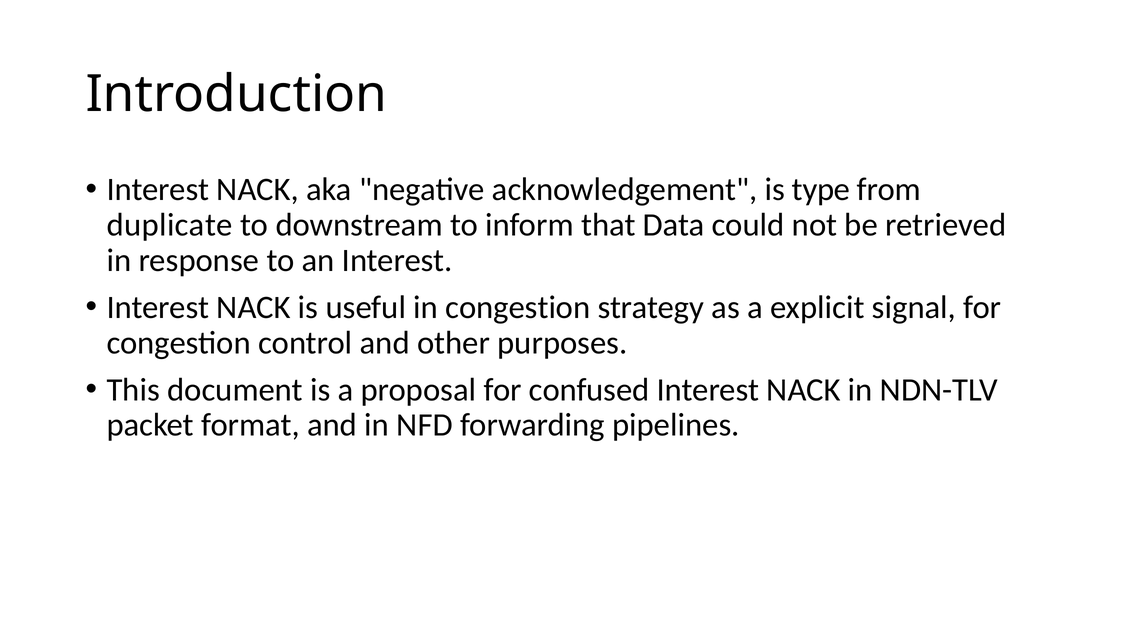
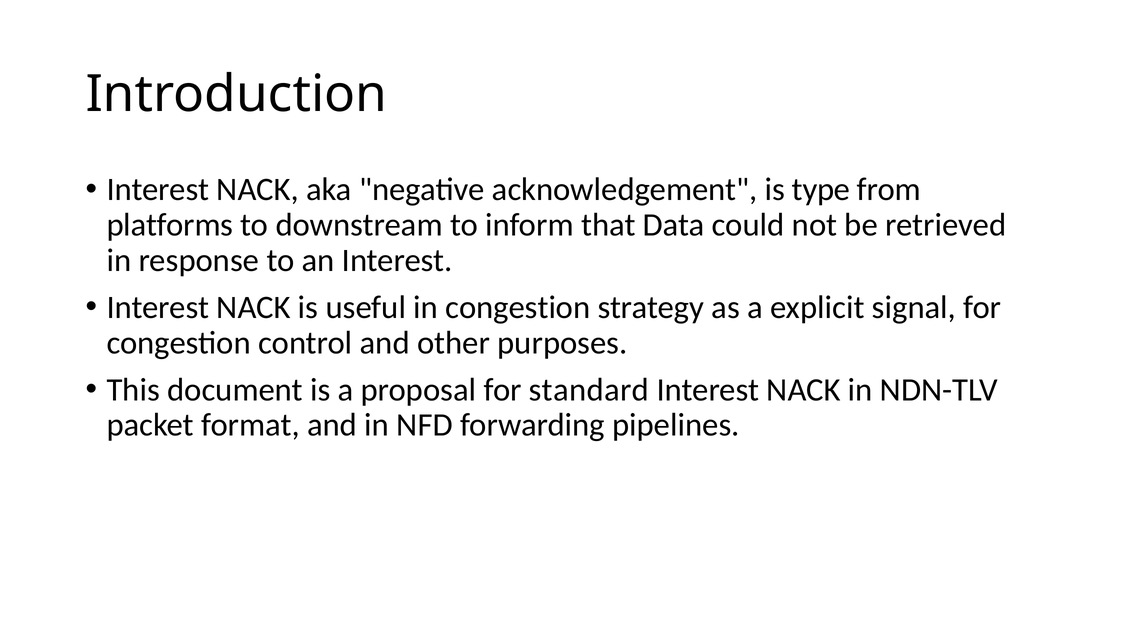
duplicate: duplicate -> platforms
confused: confused -> standard
